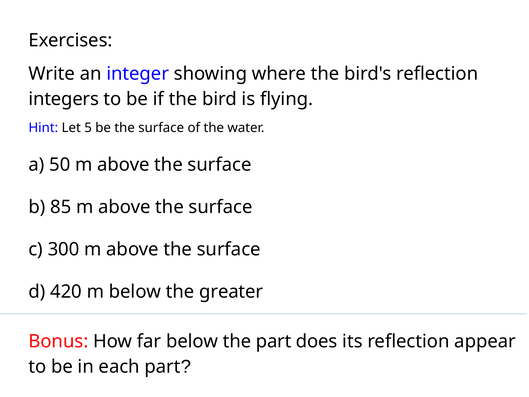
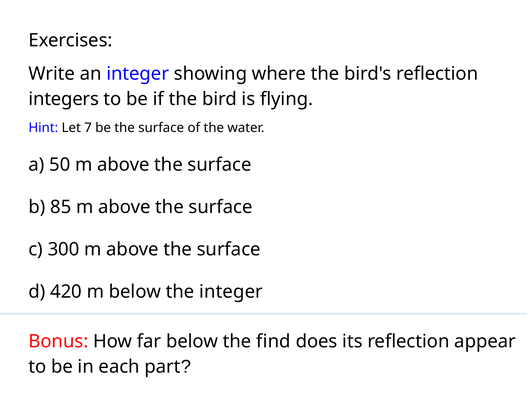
5: 5 -> 7
the greater: greater -> integer
the part: part -> find
